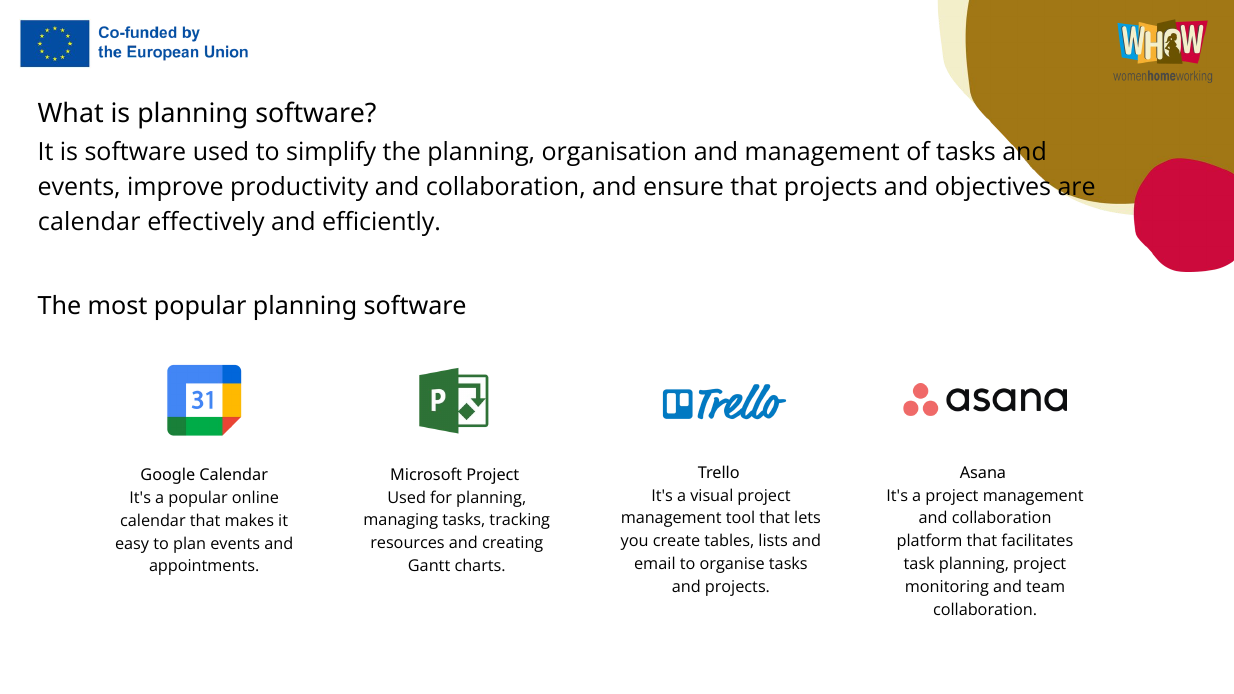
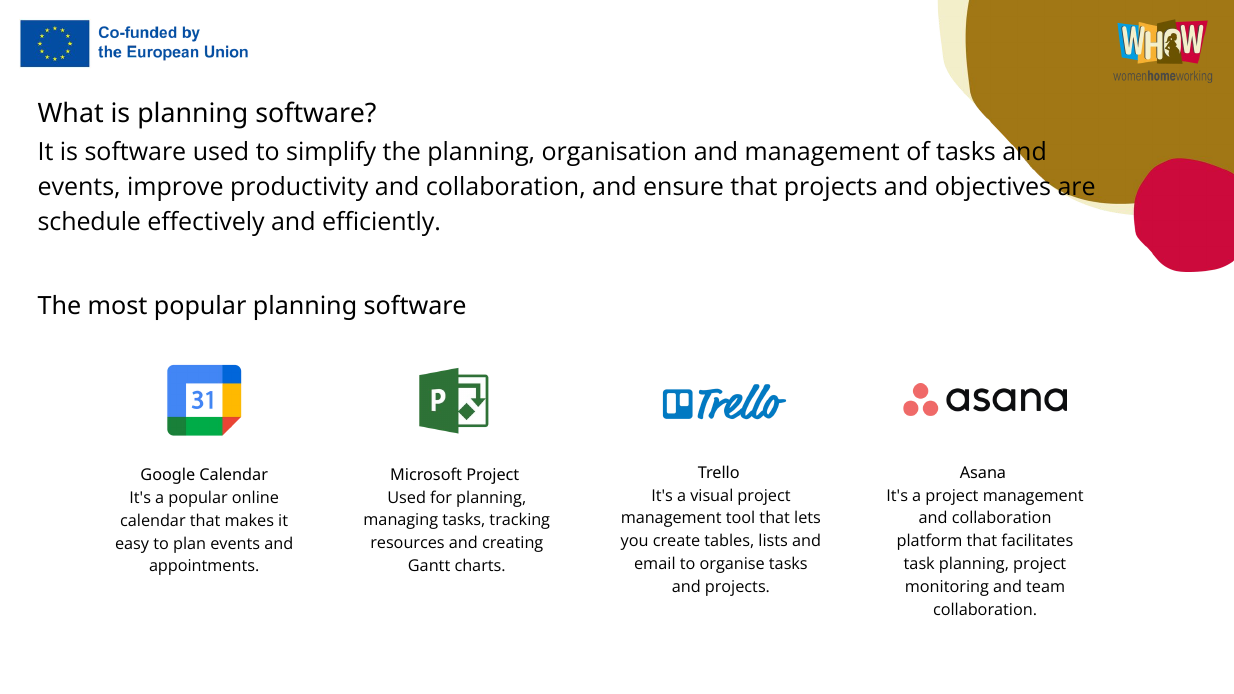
calendar at (89, 222): calendar -> schedule
